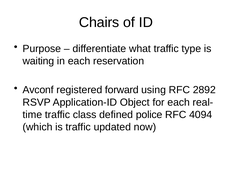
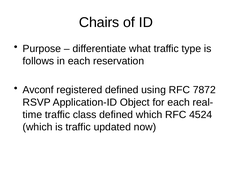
waiting: waiting -> follows
registered forward: forward -> defined
2892: 2892 -> 7872
defined police: police -> which
4094: 4094 -> 4524
